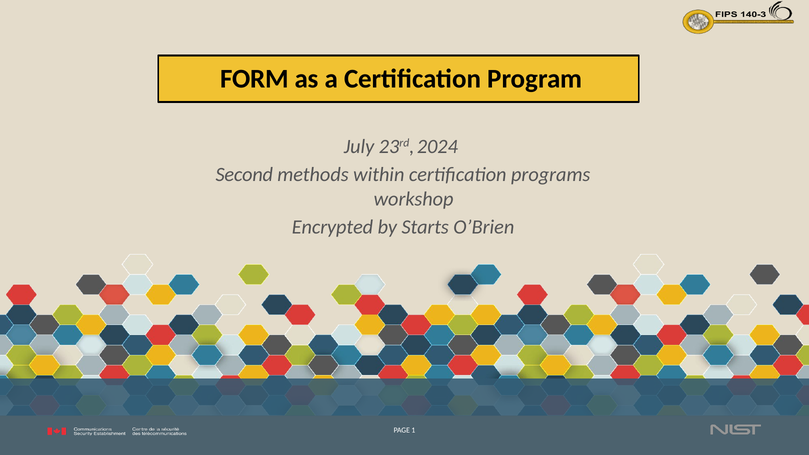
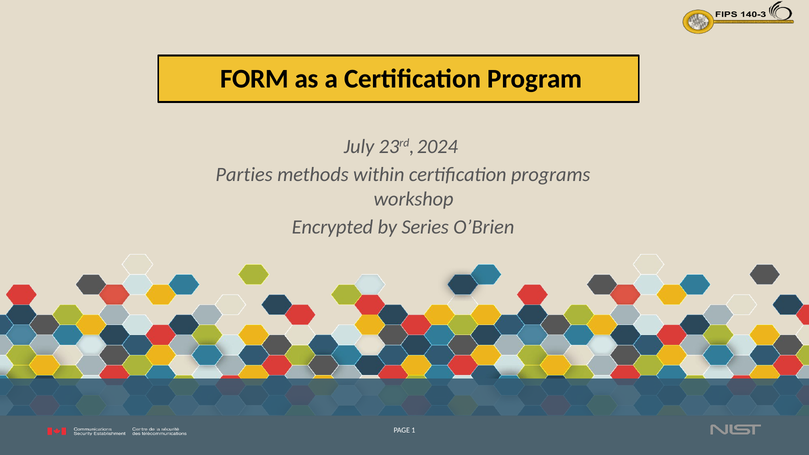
Second: Second -> Parties
Starts: Starts -> Series
